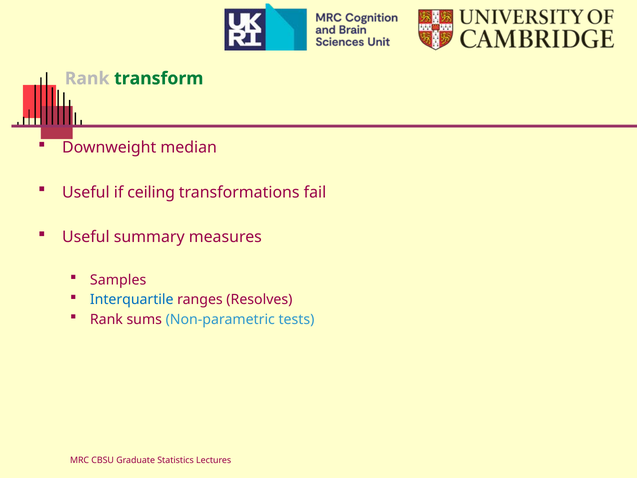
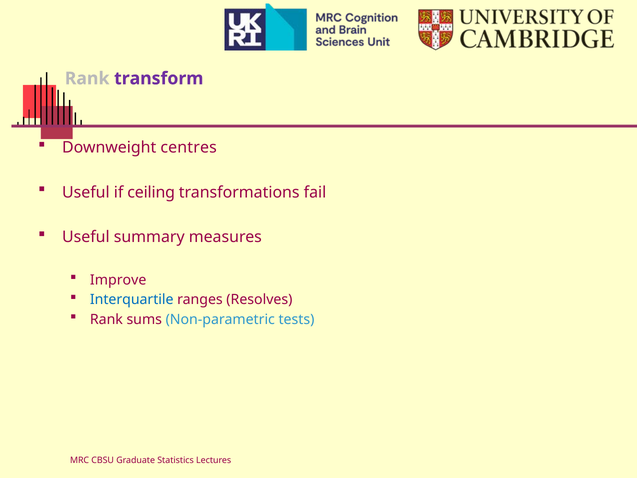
transform colour: green -> purple
median: median -> centres
Samples: Samples -> Improve
